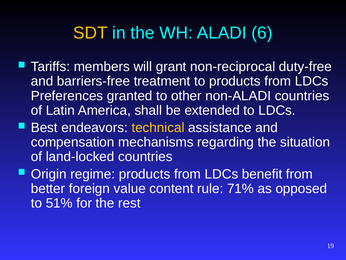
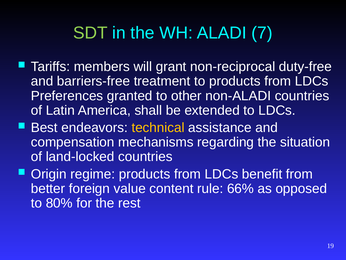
SDT colour: yellow -> light green
6: 6 -> 7
71%: 71% -> 66%
51%: 51% -> 80%
